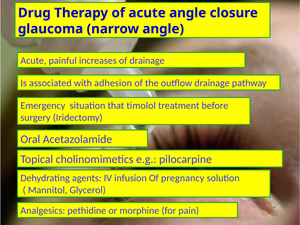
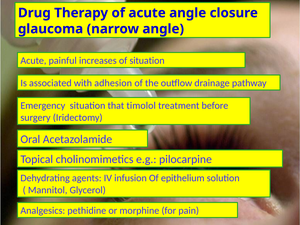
of drainage: drainage -> situation
pregnancy: pregnancy -> epithelium
